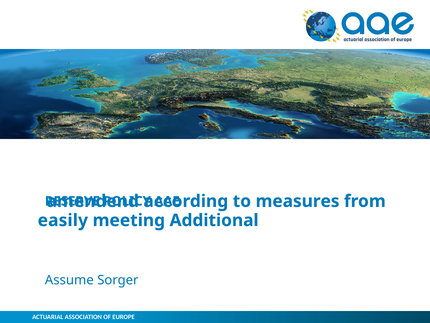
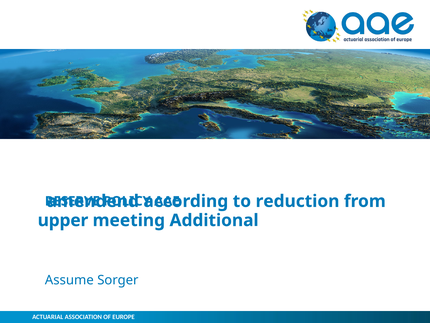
measures: measures -> reduction
easily: easily -> upper
